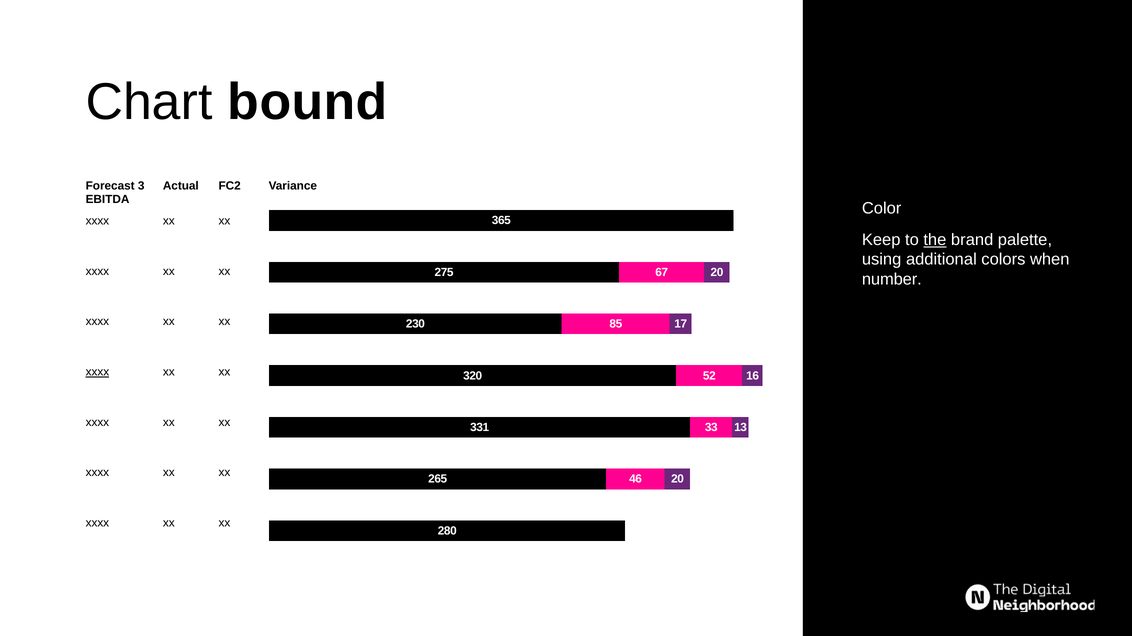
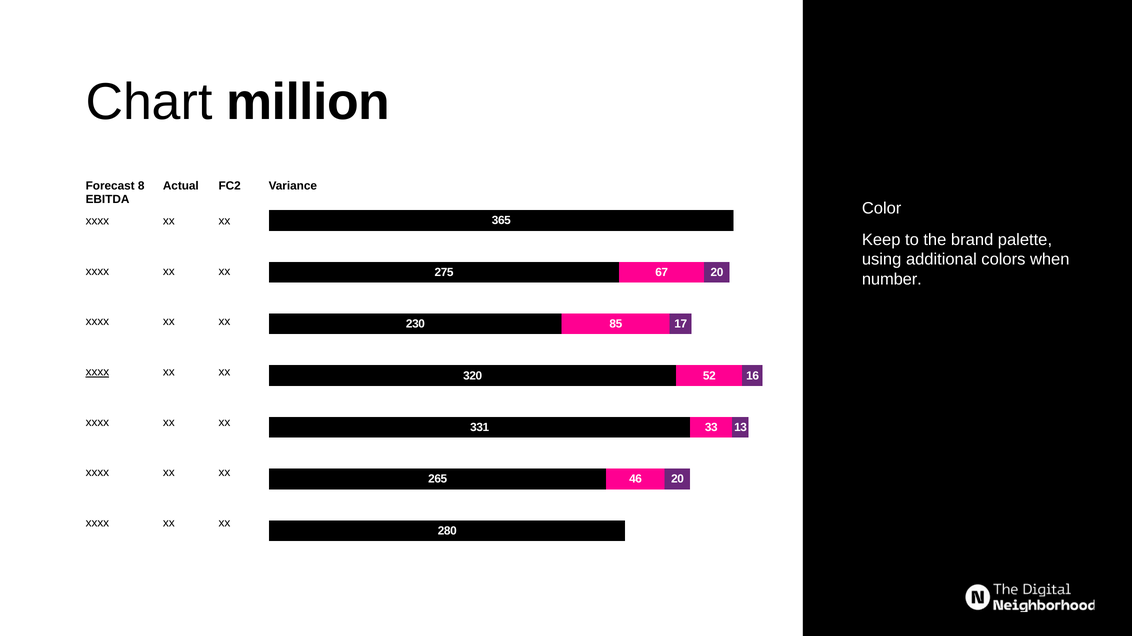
bound: bound -> million
3: 3 -> 8
the underline: present -> none
